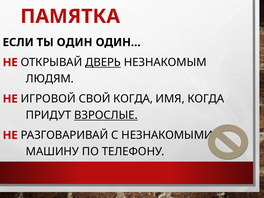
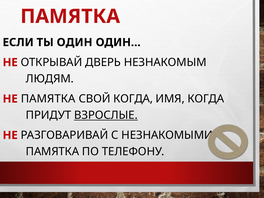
ДВЕРЬ underline: present -> none
НЕ ИГРОВОЙ: ИГРОВОЙ -> ПАМЯТКА
МАШИНУ at (52, 152): МАШИНУ -> ПАМЯТКА
